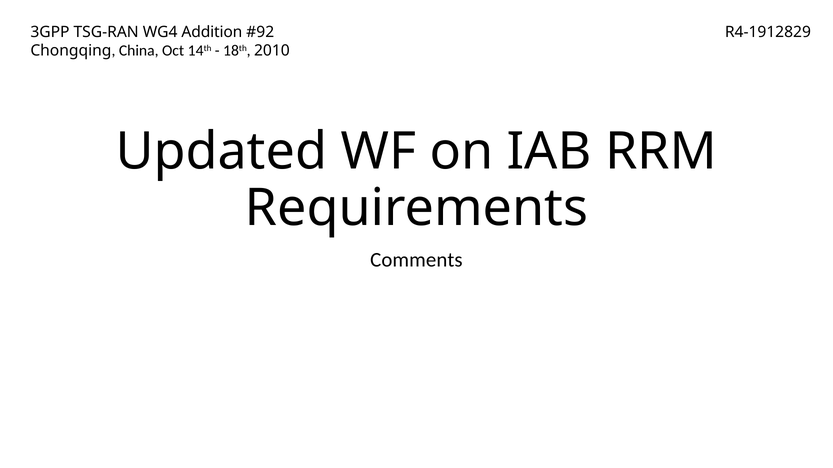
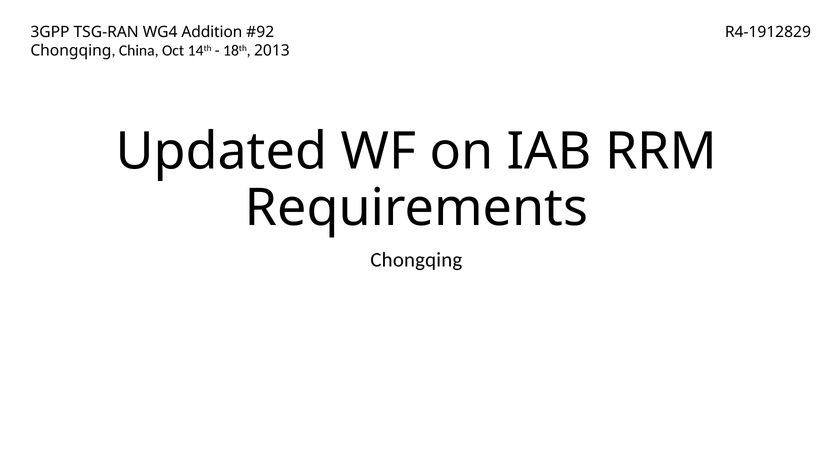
2010: 2010 -> 2013
Comments at (416, 260): Comments -> Chongqing
